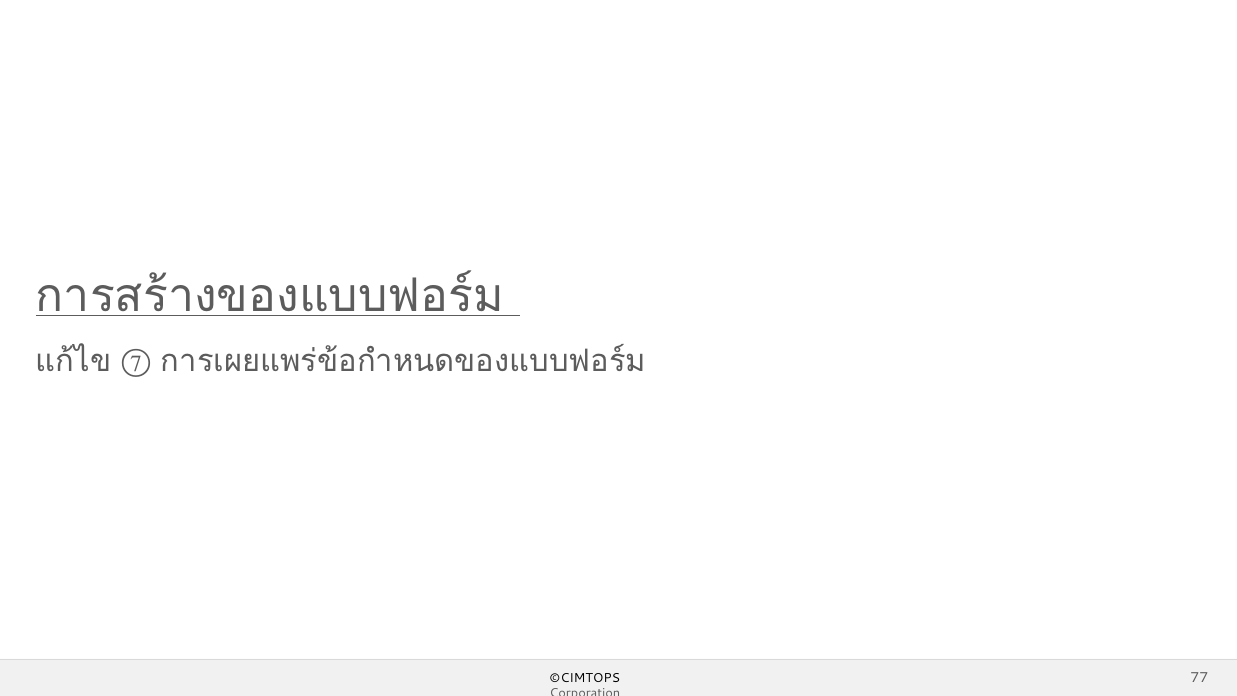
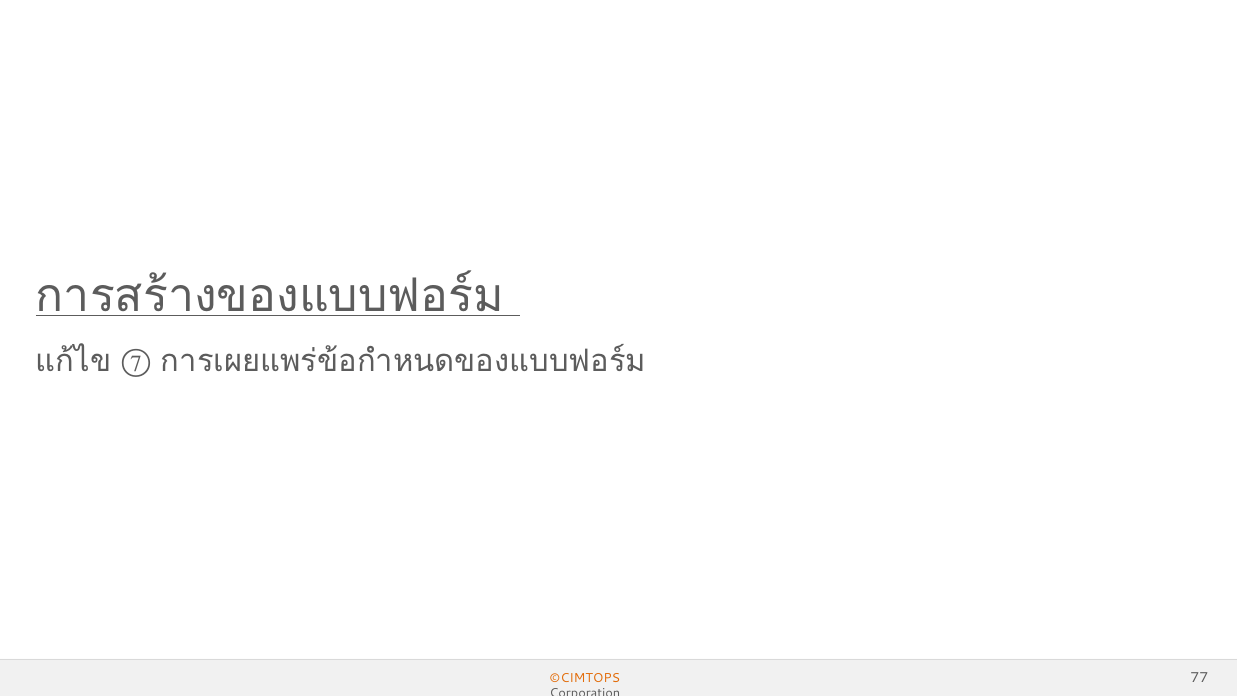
©CIMTOPS colour: black -> orange
